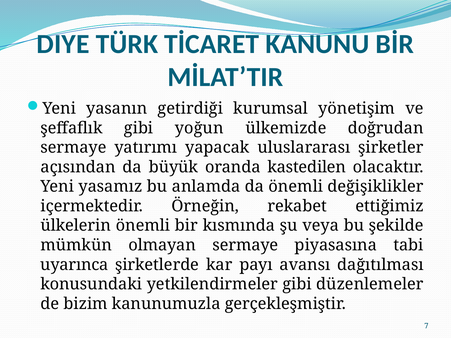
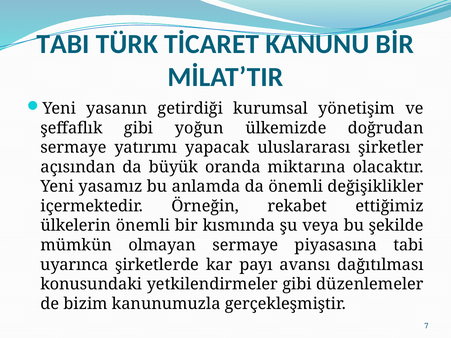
DIYE at (63, 44): DIYE -> TABI
kastedilen: kastedilen -> miktarına
